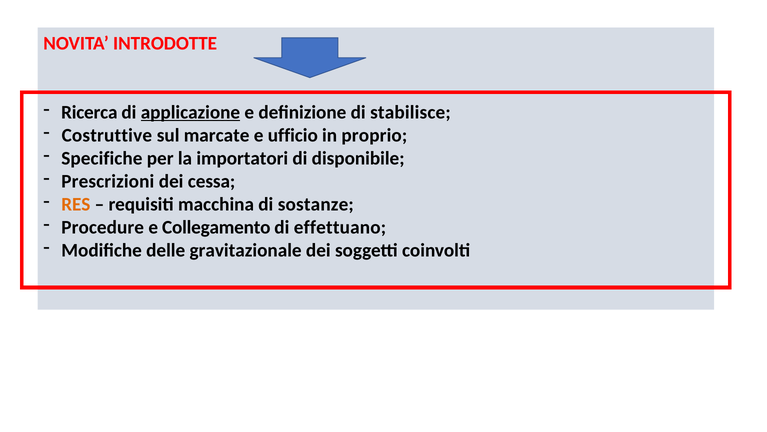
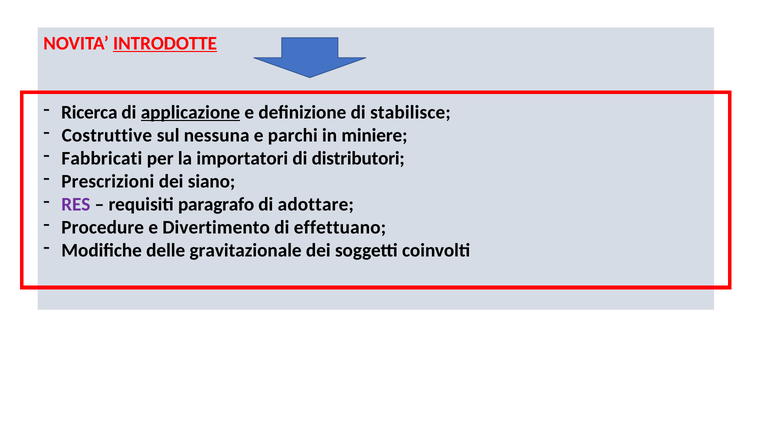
INTRODOTTE underline: none -> present
marcate: marcate -> nessuna
ufficio: ufficio -> parchi
proprio: proprio -> miniere
Specifiche: Specifiche -> Fabbricati
disponibile: disponibile -> distributori
cessa: cessa -> siano
RES colour: orange -> purple
macchina: macchina -> paragrafo
sostanze: sostanze -> adottare
Collegamento: Collegamento -> Divertimento
